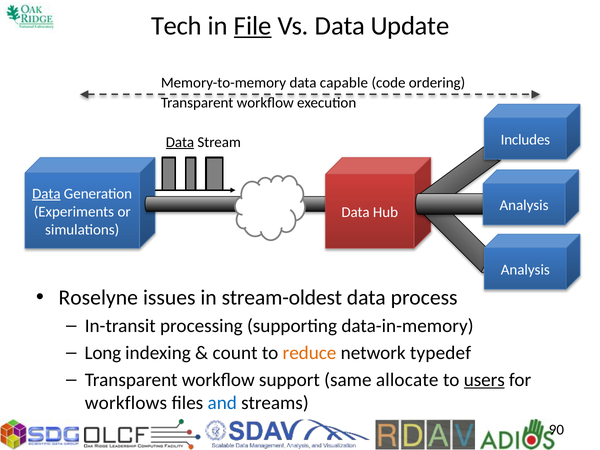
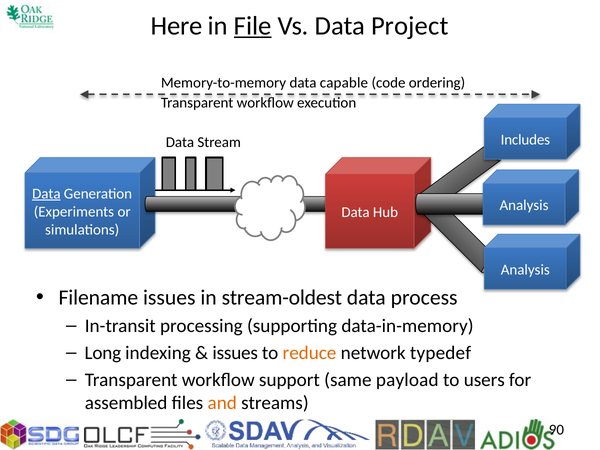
Tech: Tech -> Here
Update: Update -> Project
Data at (180, 142) underline: present -> none
Roselyne: Roselyne -> Filename
count at (235, 353): count -> issues
allocate: allocate -> payload
users underline: present -> none
workflows: workflows -> assembled
and colour: blue -> orange
